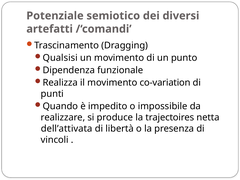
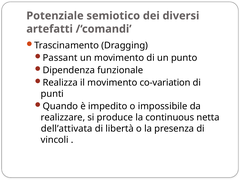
Qualsisi: Qualsisi -> Passant
trajectoires: trajectoires -> continuous
